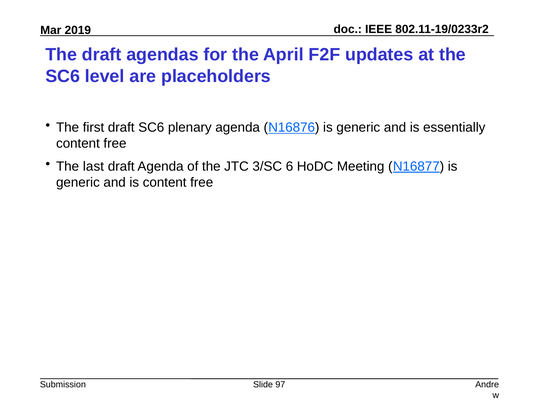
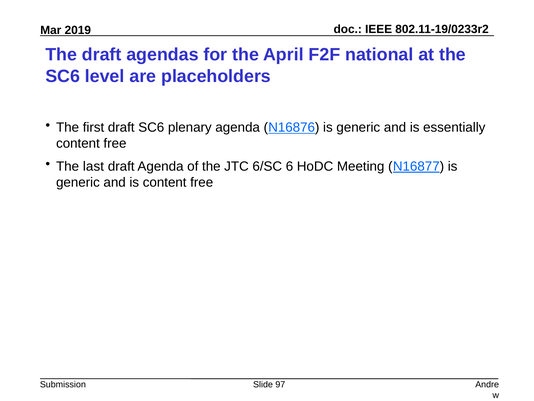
updates: updates -> national
3/SC: 3/SC -> 6/SC
